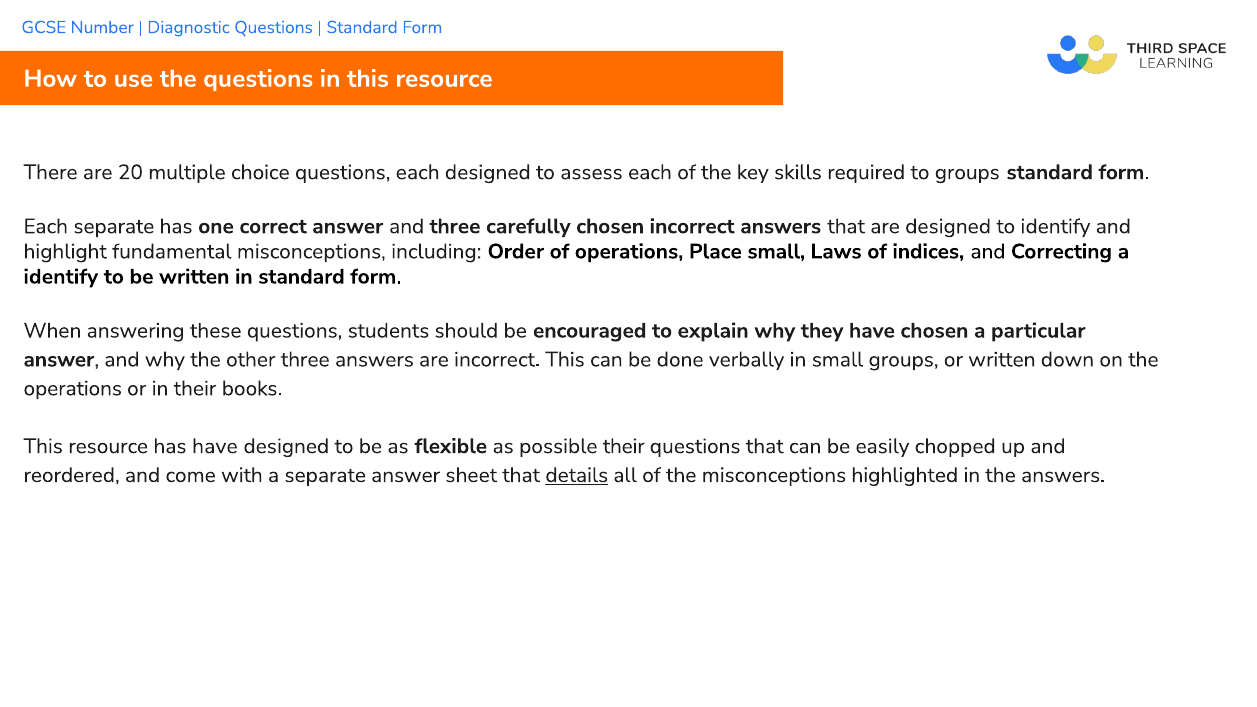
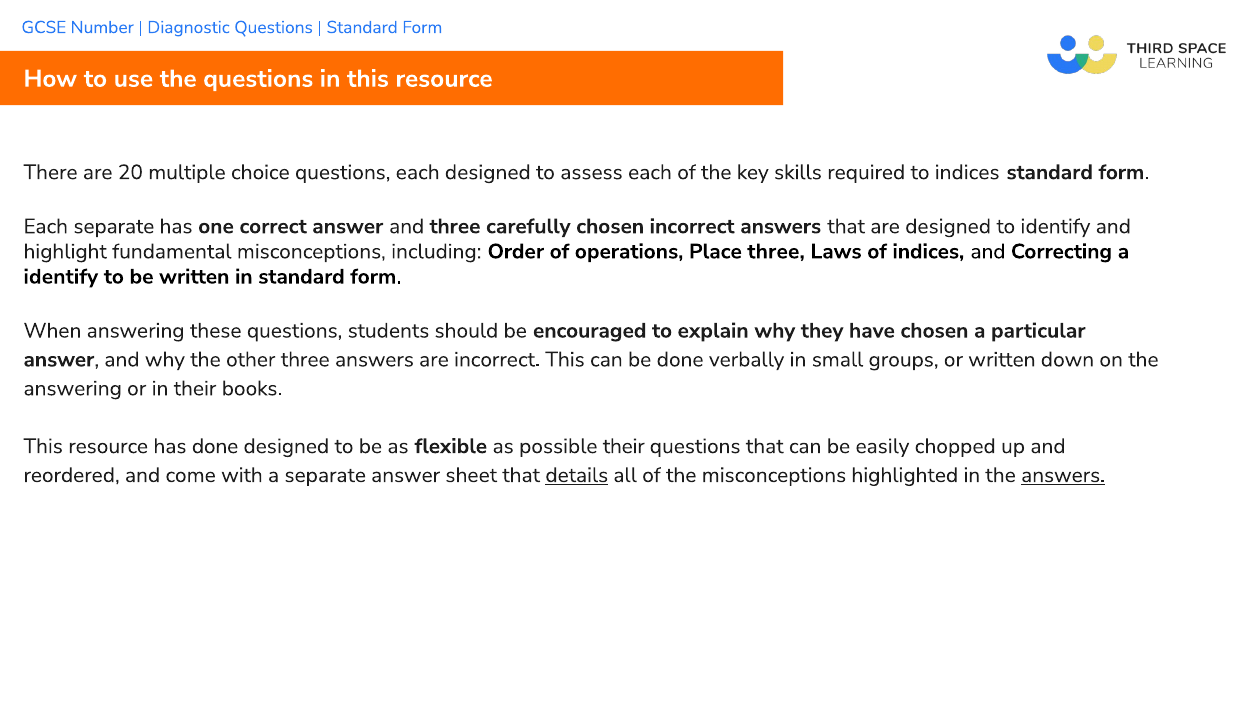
to groups: groups -> indices
Place small: small -> three
operations at (73, 389): operations -> answering
has have: have -> done
answers at (1063, 475) underline: none -> present
